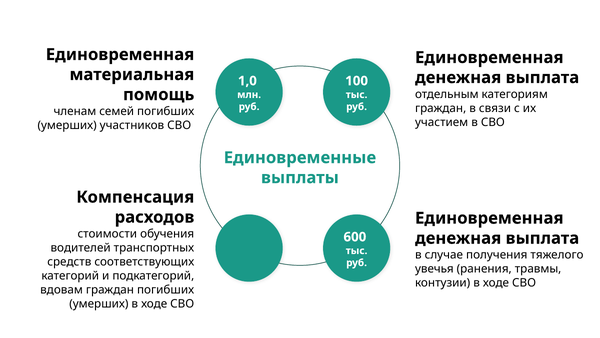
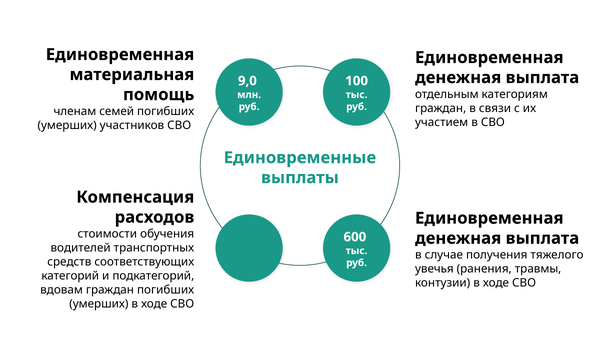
1,0: 1,0 -> 9,0
